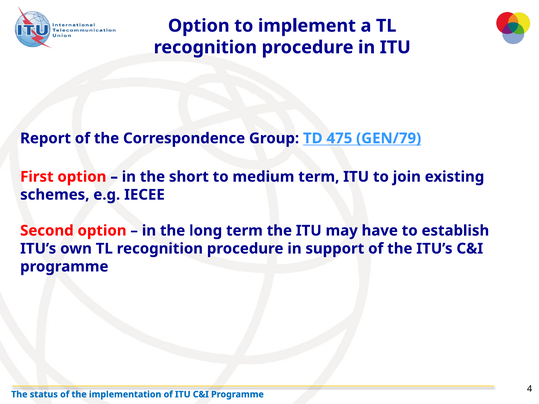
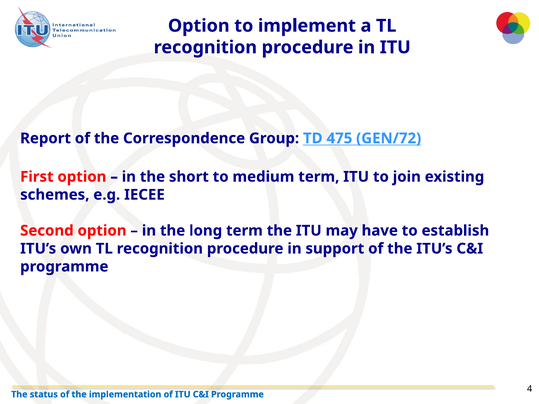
GEN/79: GEN/79 -> GEN/72
